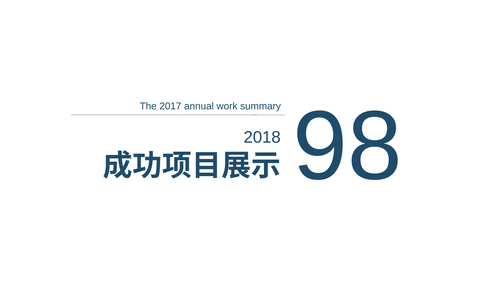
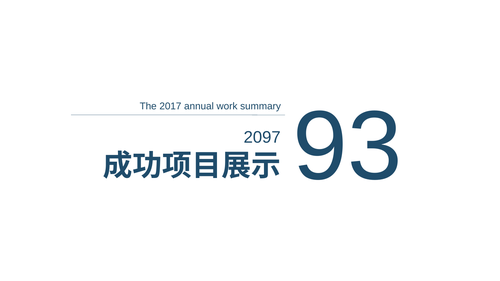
98: 98 -> 93
2018: 2018 -> 2097
